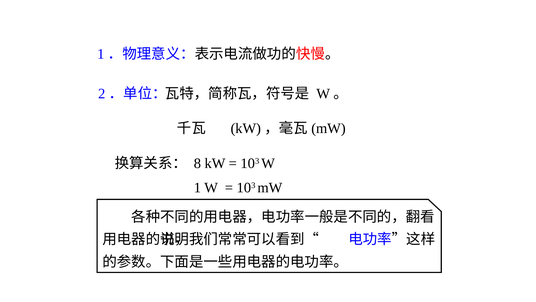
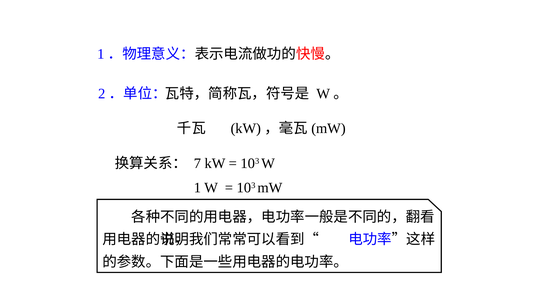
8: 8 -> 7
